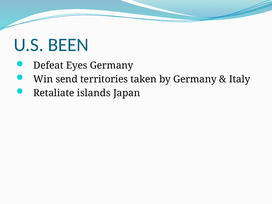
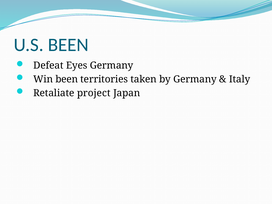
Win send: send -> been
islands: islands -> project
